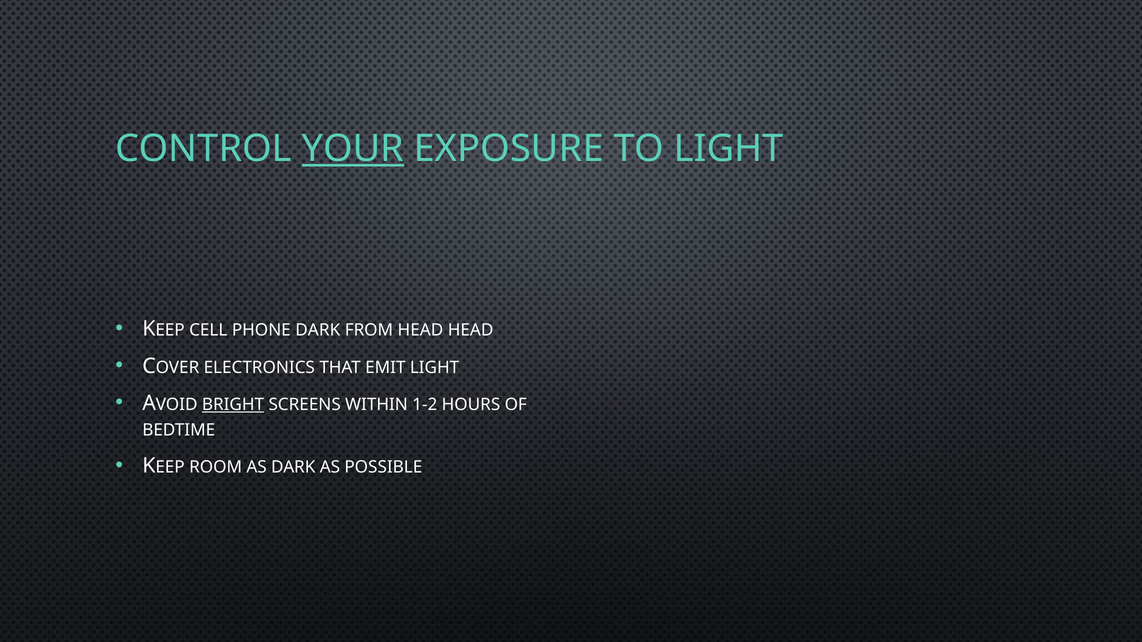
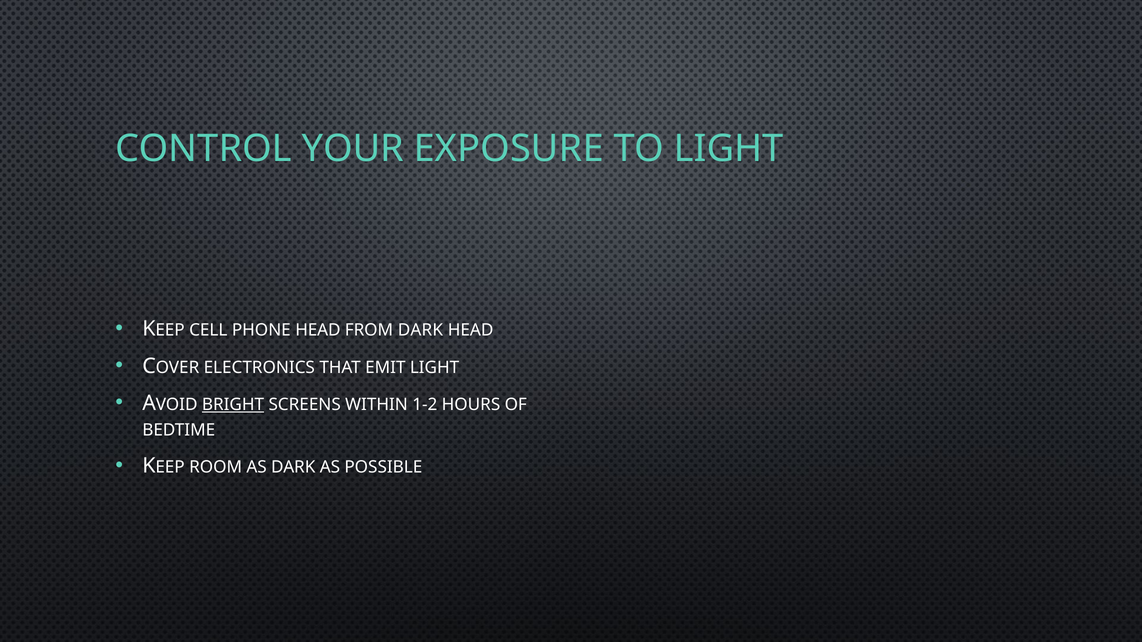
YOUR underline: present -> none
PHONE DARK: DARK -> HEAD
FROM HEAD: HEAD -> DARK
